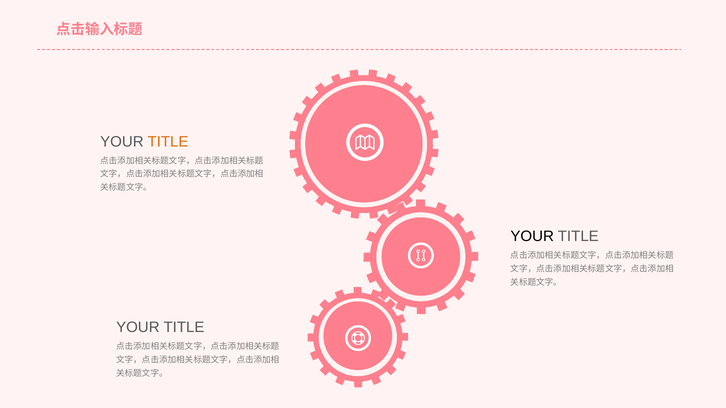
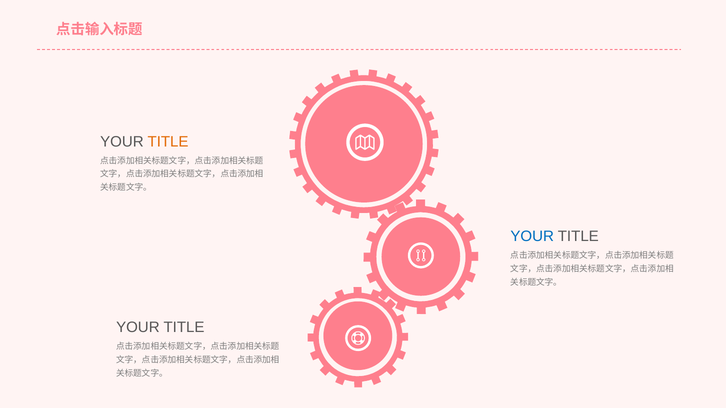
YOUR at (532, 237) colour: black -> blue
